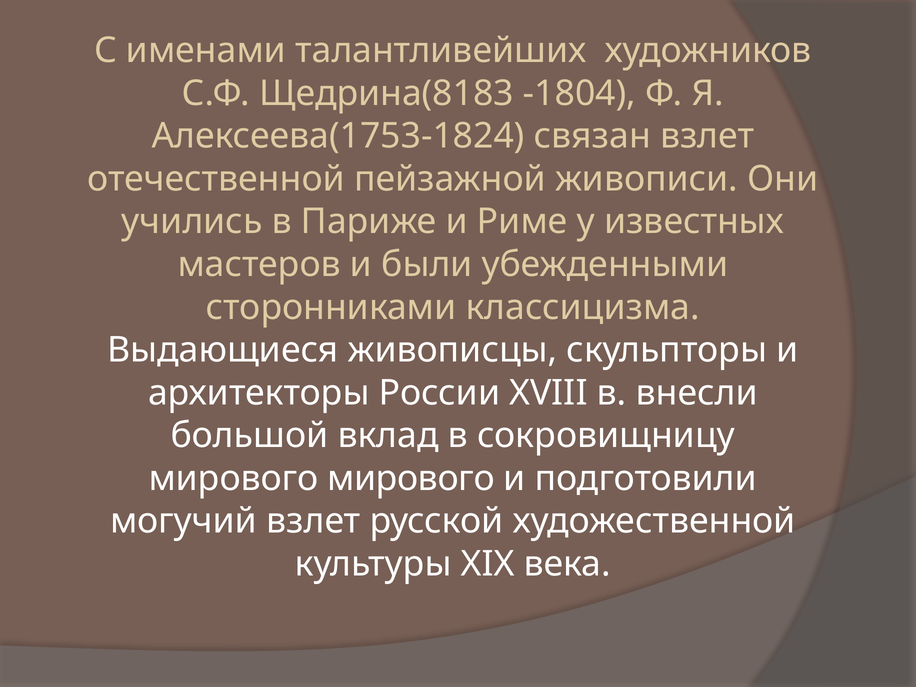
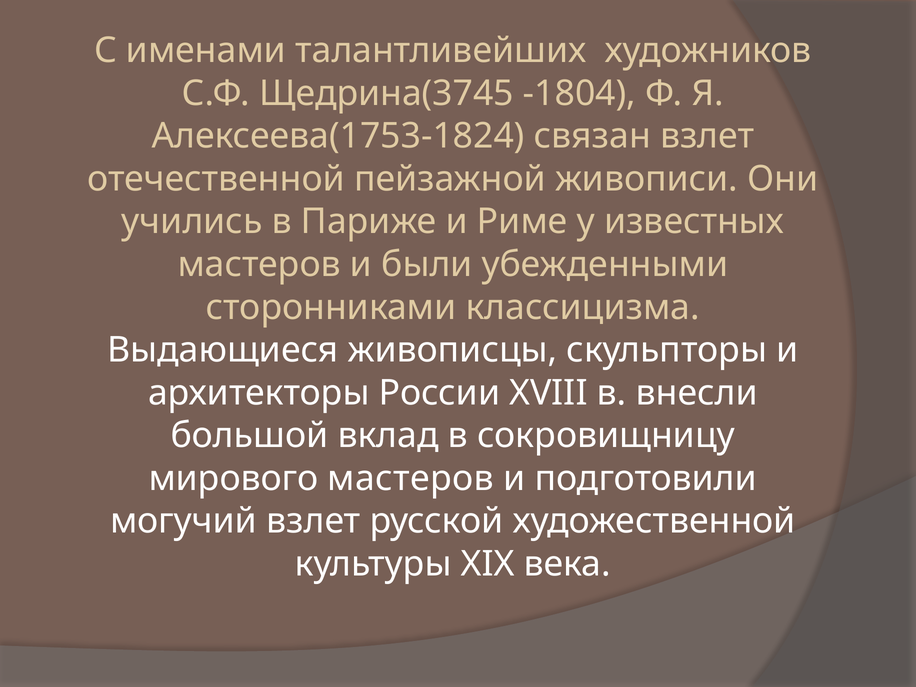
Щедрина(8183: Щедрина(8183 -> Щедрина(3745
мирового мирового: мирового -> мастеров
